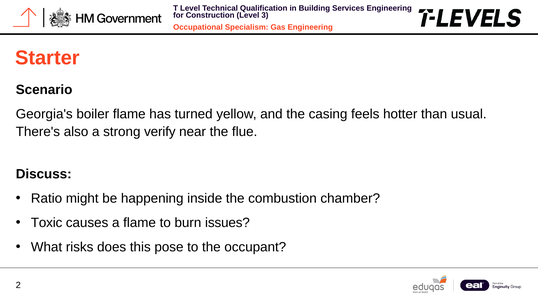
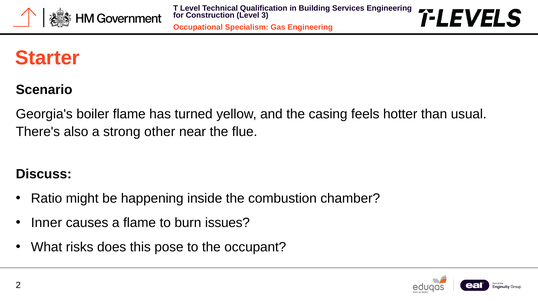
verify: verify -> other
Toxic: Toxic -> Inner
